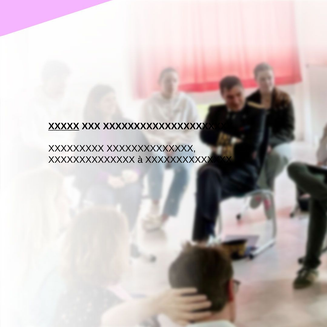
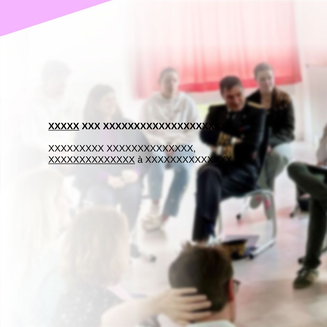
XXXXXXXXXXXXXX at (92, 160) underline: none -> present
